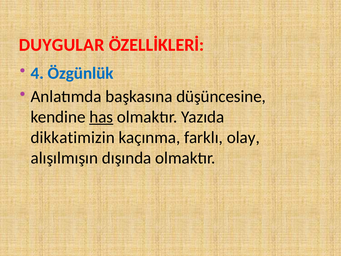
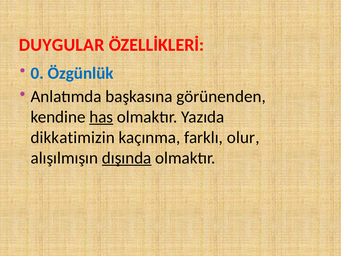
4: 4 -> 0
düşüncesine: düşüncesine -> görünenden
olay: olay -> olur
dışında underline: none -> present
